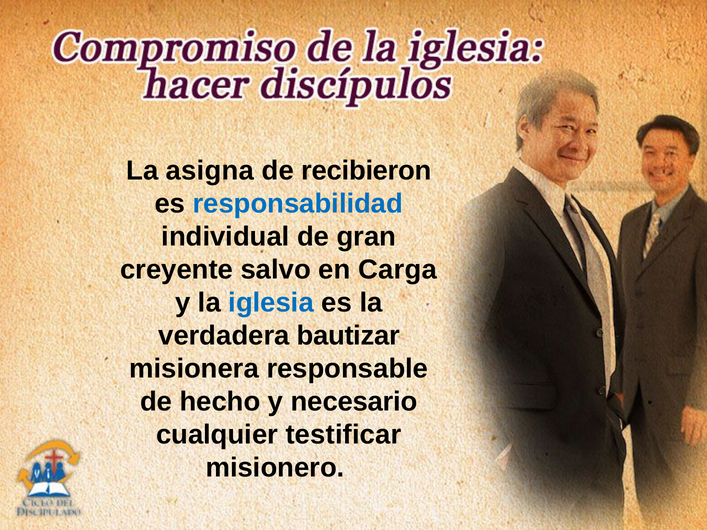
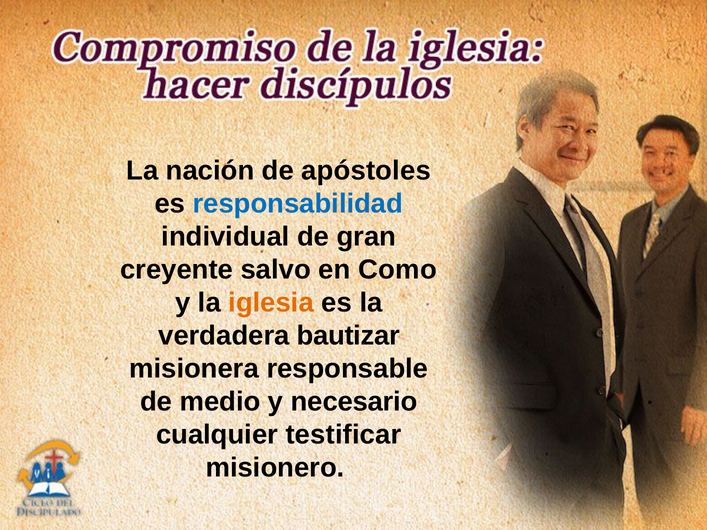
asigna: asigna -> nación
recibieron: recibieron -> apóstoles
Carga: Carga -> Como
iglesia colour: blue -> orange
hecho: hecho -> medio
